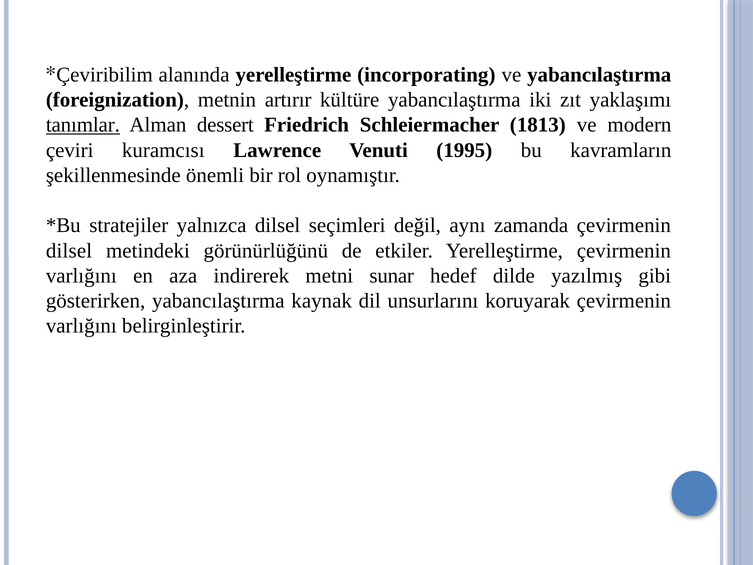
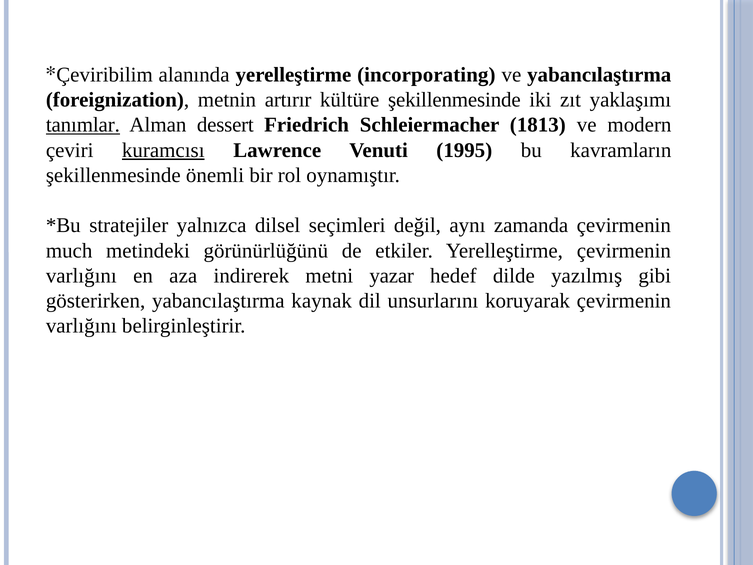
kültüre yabancılaştırma: yabancılaştırma -> şekillenmesinde
kuramcısı underline: none -> present
dilsel at (69, 251): dilsel -> much
sunar: sunar -> yazar
